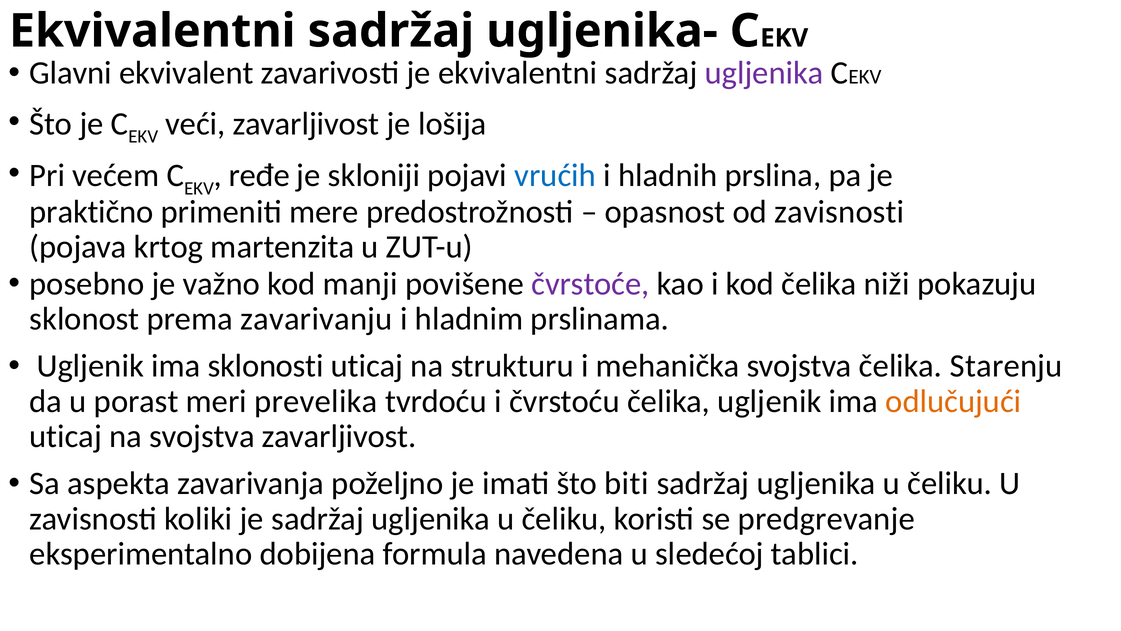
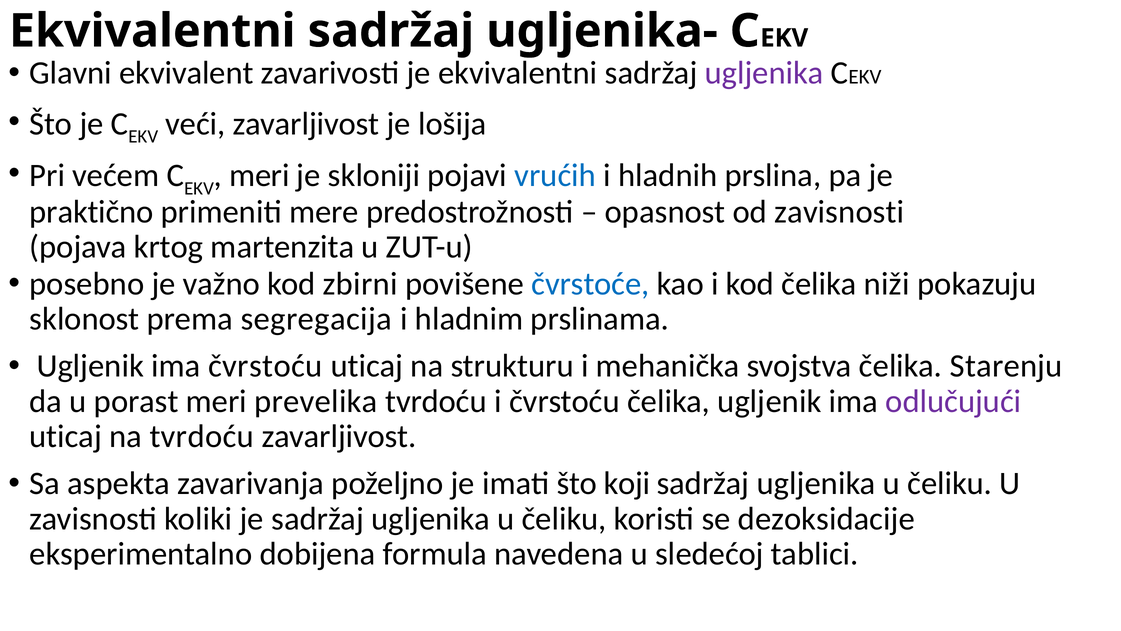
ređe at (259, 175): ređe -> meri
manji: manji -> zbirni
čvrstoće colour: purple -> blue
zavarivanju: zavarivanju -> segregacija
ima sklonosti: sklonosti -> čvrstoću
odlučujući colour: orange -> purple
na svojstva: svojstva -> tvrdoću
biti: biti -> koji
predgrevanje: predgrevanje -> dezoksidacije
